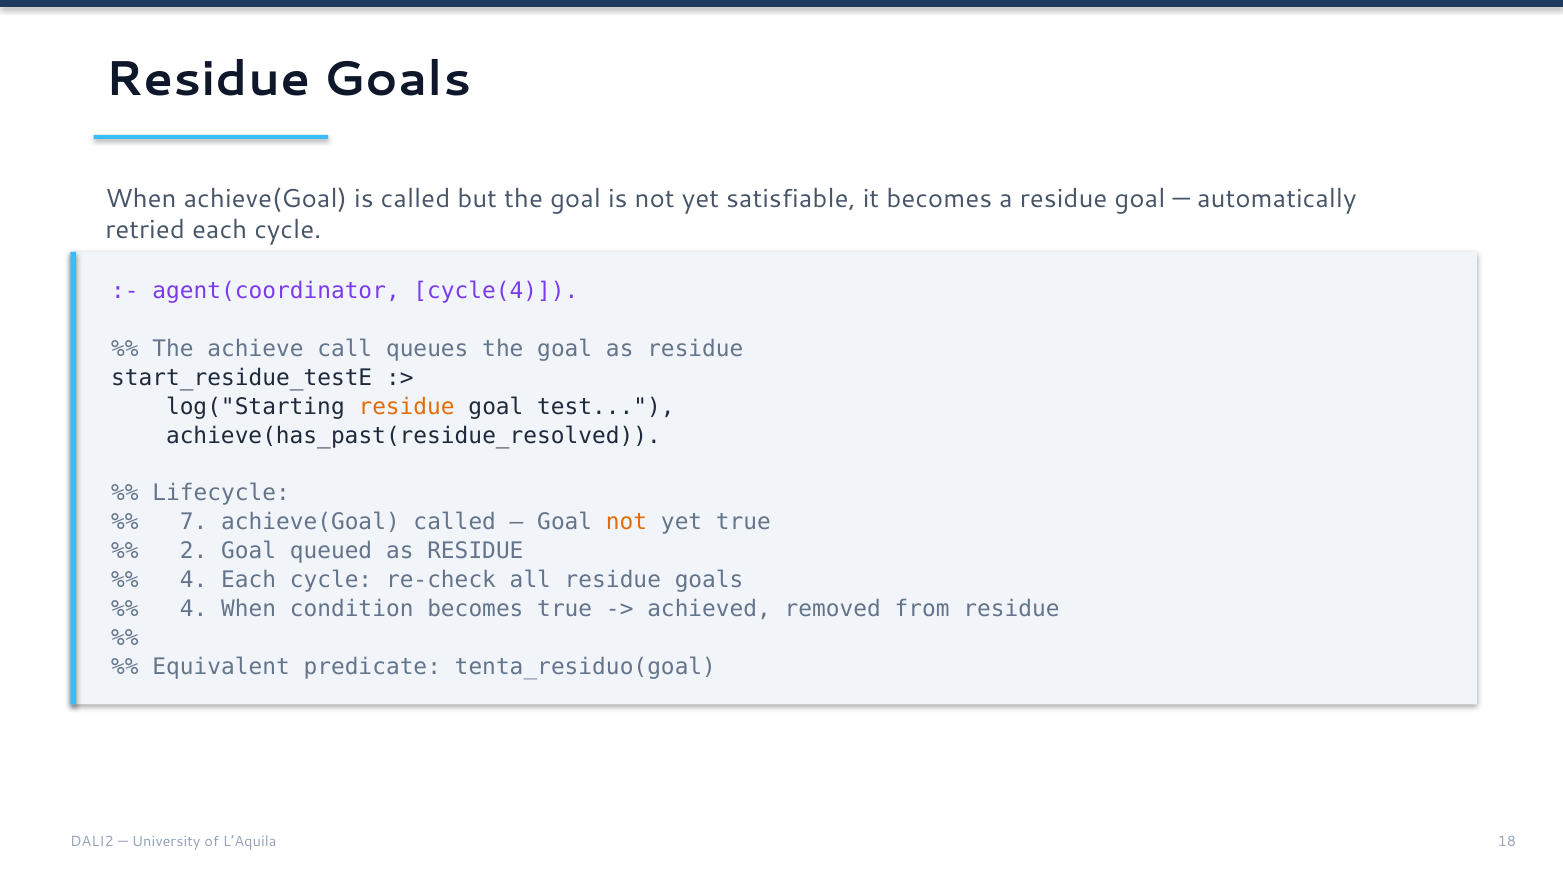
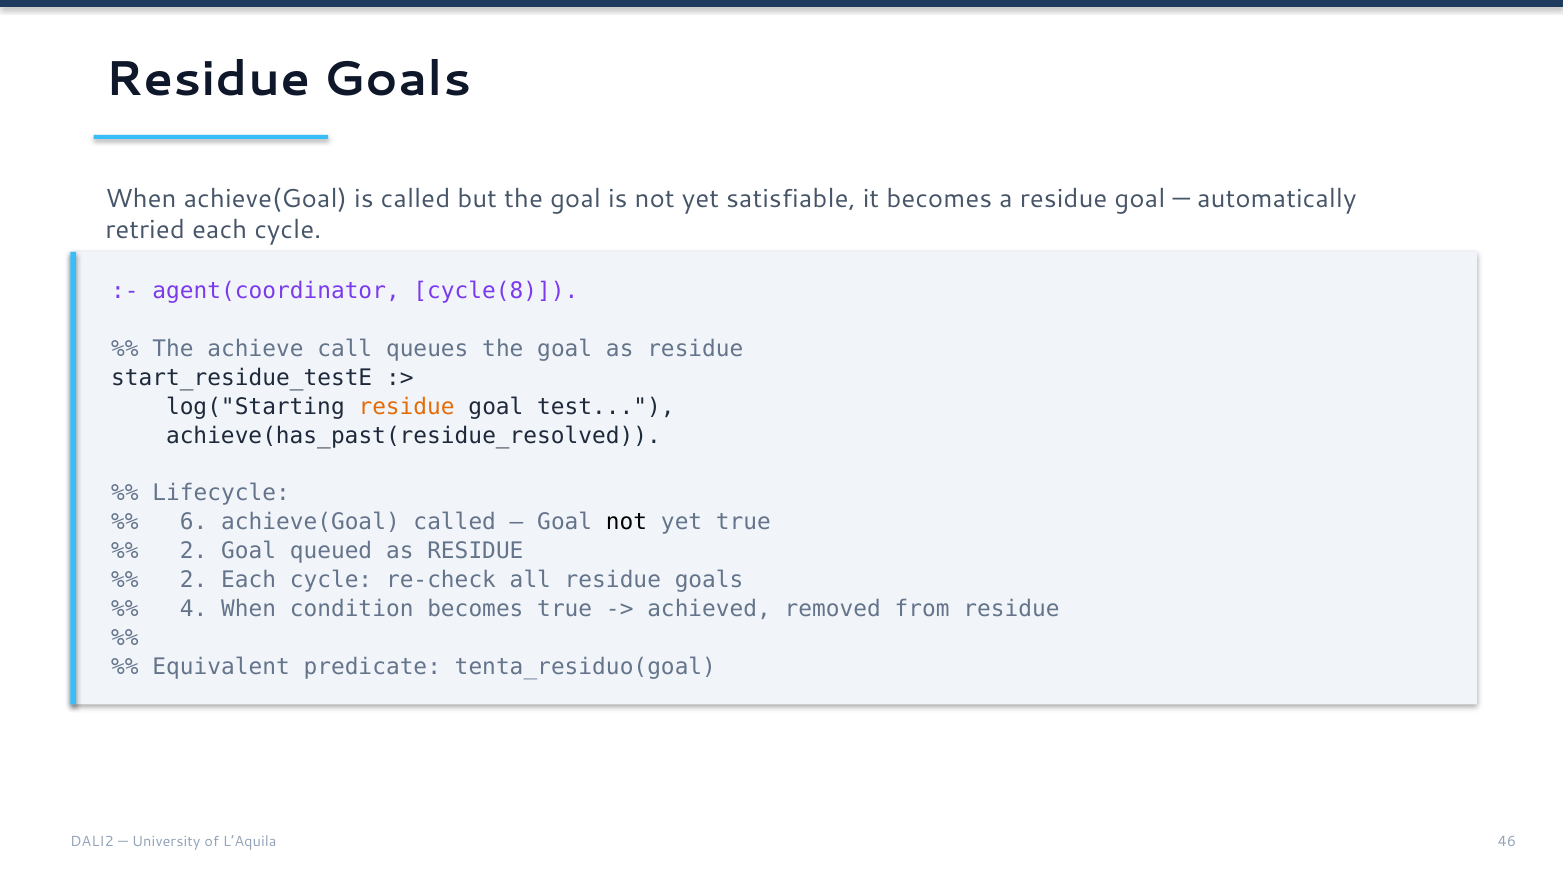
cycle(4: cycle(4 -> cycle(8
7: 7 -> 6
not at (627, 523) colour: orange -> black
4 at (194, 581): 4 -> 2
18: 18 -> 46
